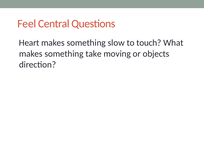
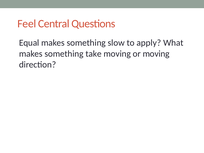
Heart: Heart -> Equal
touch: touch -> apply
or objects: objects -> moving
